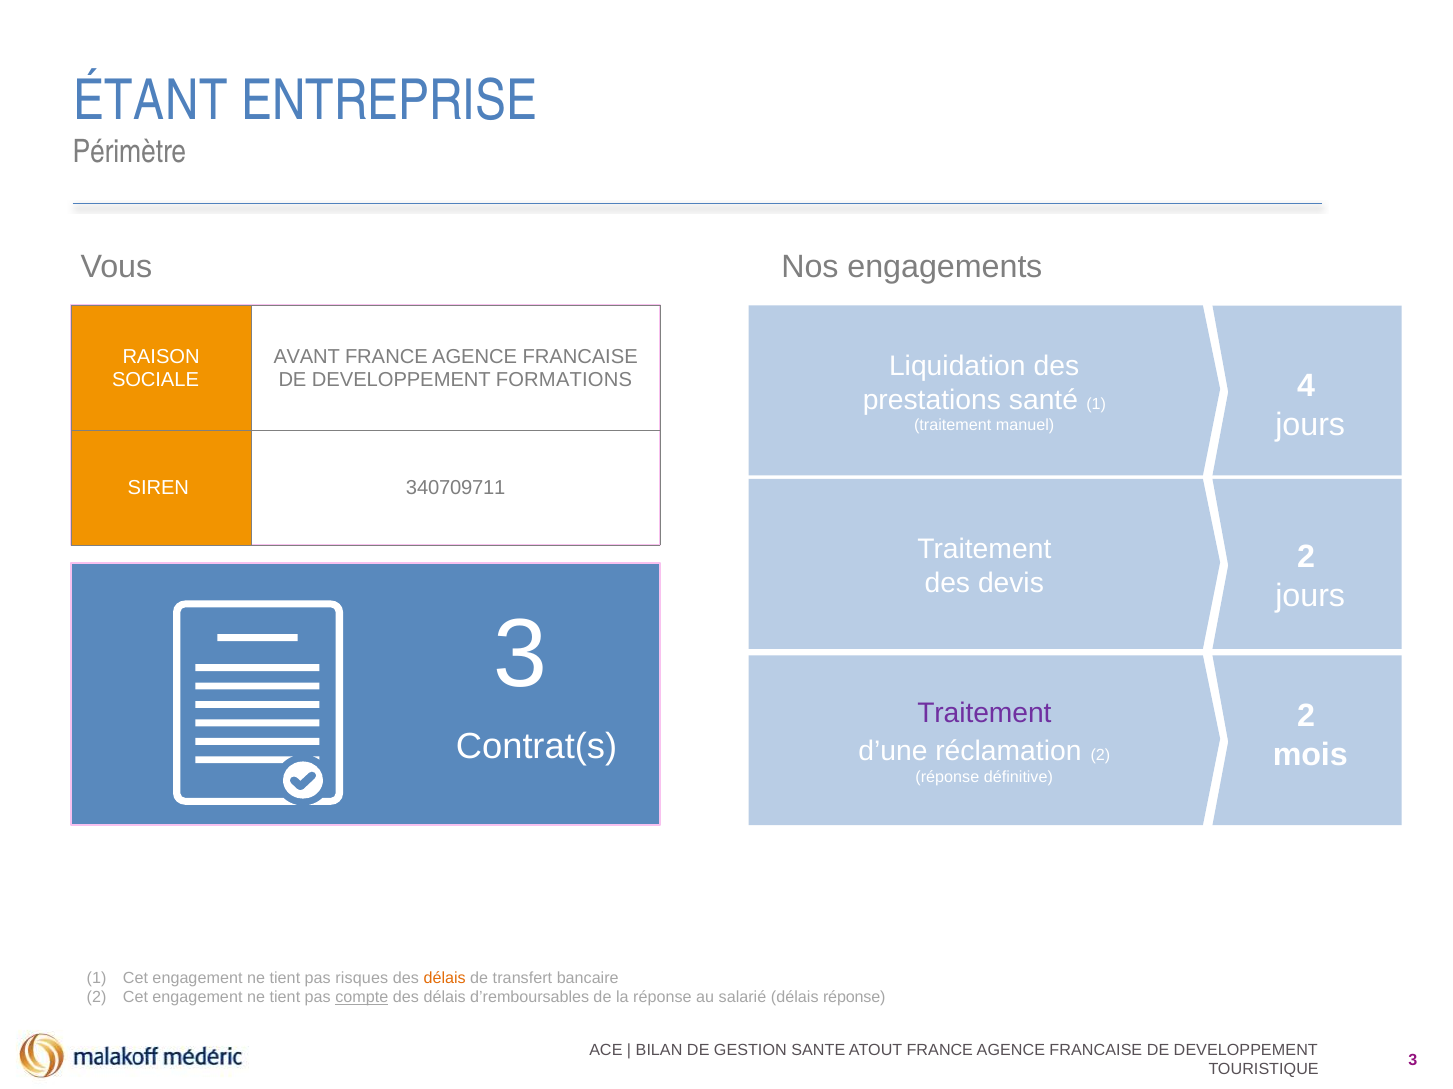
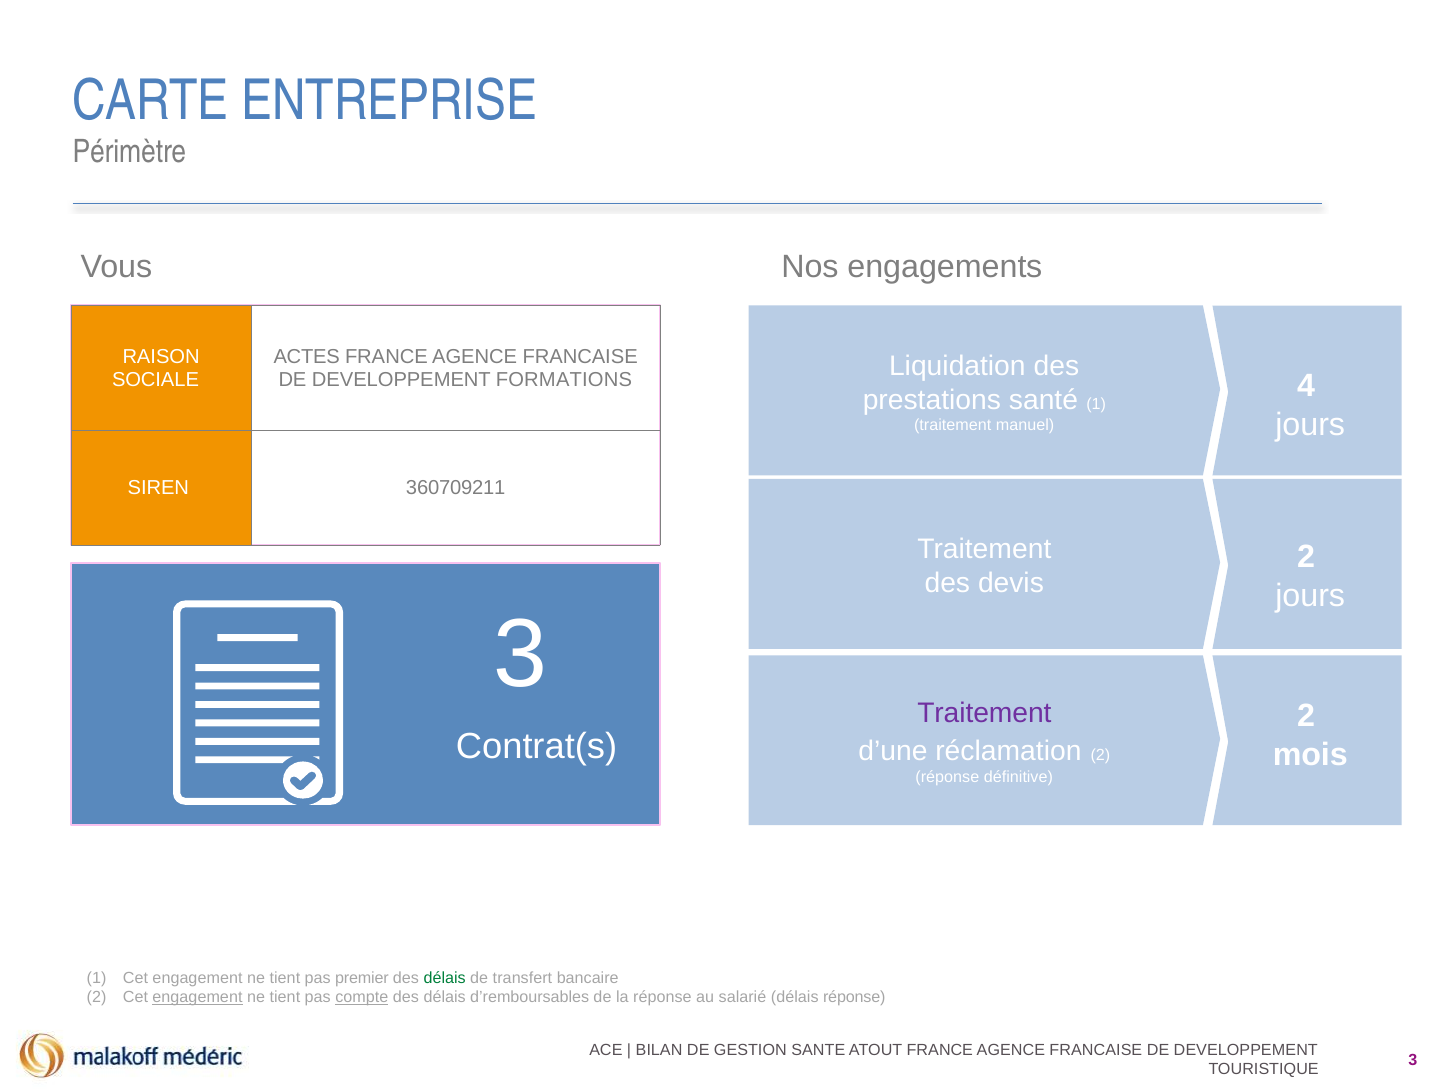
ÉTANT: ÉTANT -> CARTE
AVANT: AVANT -> ACTES
340709711: 340709711 -> 360709211
risques: risques -> premier
délais at (445, 979) colour: orange -> green
engagement at (197, 998) underline: none -> present
